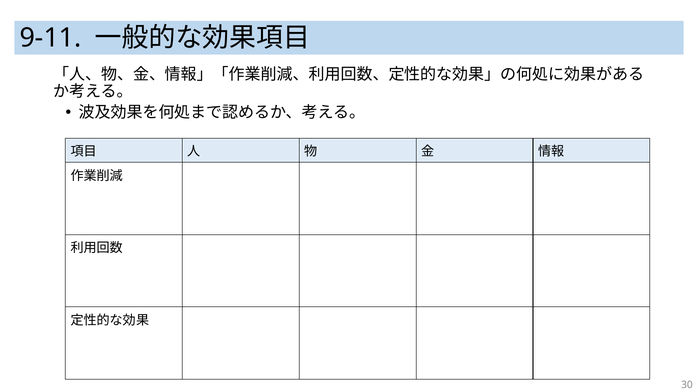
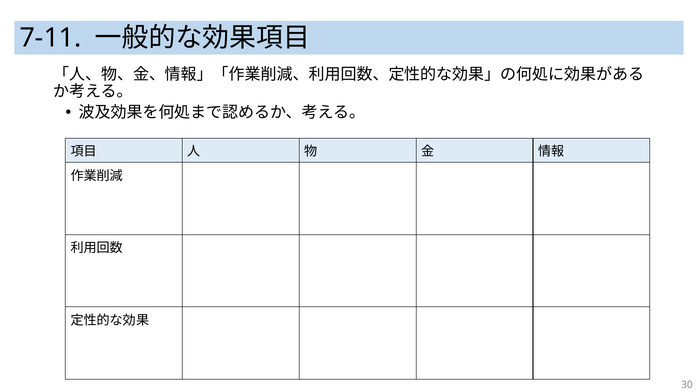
9-11: 9-11 -> 7-11
